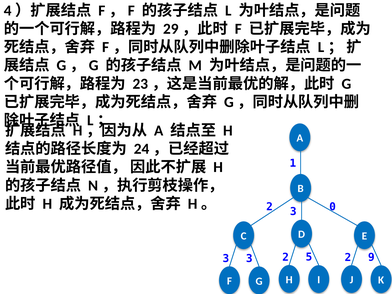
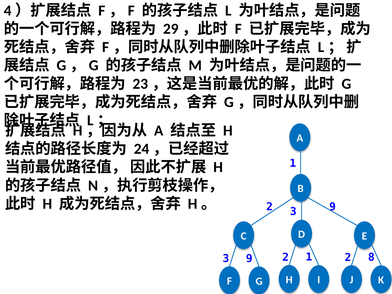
2 3 0: 0 -> 9
2 5: 5 -> 1
9: 9 -> 8
3 at (249, 258): 3 -> 9
